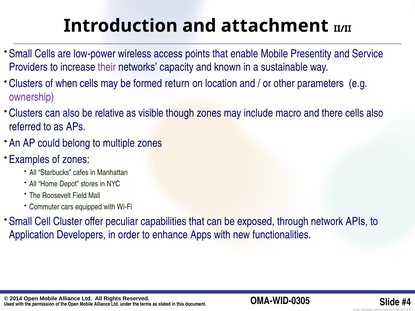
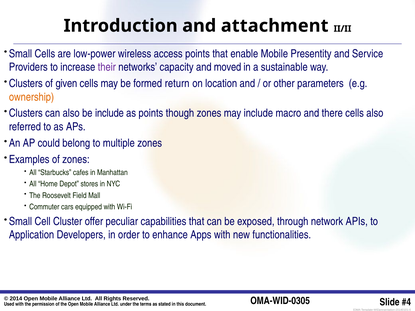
known: known -> moved
when: when -> given
ownership colour: purple -> orange
be relative: relative -> include
as visible: visible -> points
